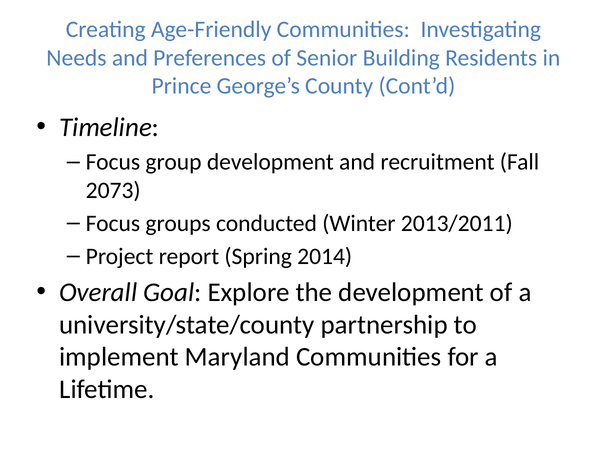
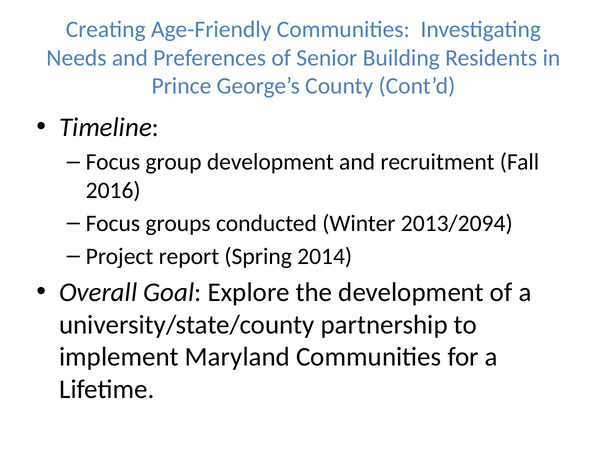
2073: 2073 -> 2016
2013/2011: 2013/2011 -> 2013/2094
